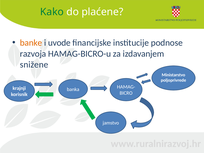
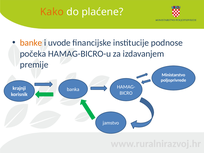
Kako colour: green -> orange
razvoja: razvoja -> počeka
snižene: snižene -> premije
